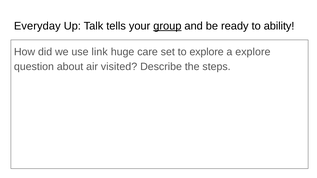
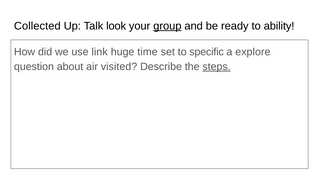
Everyday: Everyday -> Collected
tells: tells -> look
care: care -> time
to explore: explore -> specific
steps underline: none -> present
